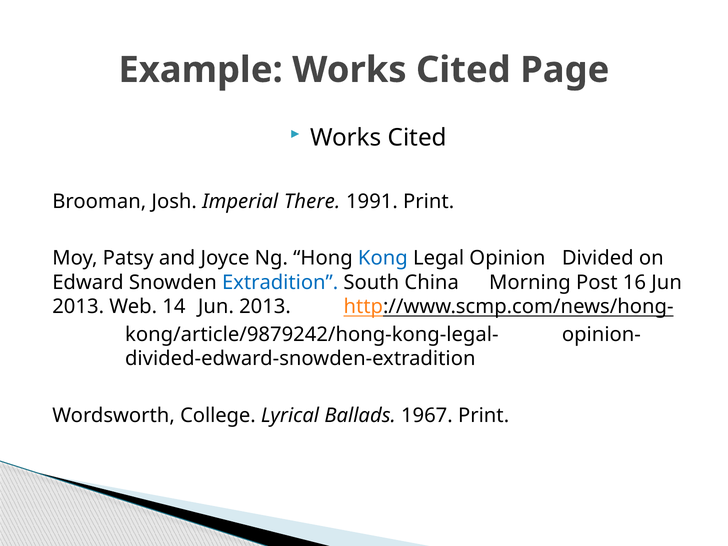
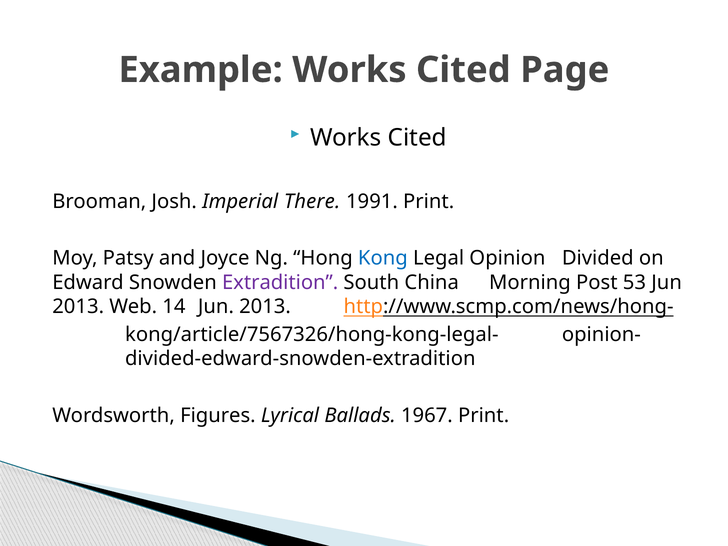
Extradition colour: blue -> purple
16: 16 -> 53
kong/article/9879242/hong-kong-legal-: kong/article/9879242/hong-kong-legal- -> kong/article/7567326/hong-kong-legal-
College: College -> Figures
